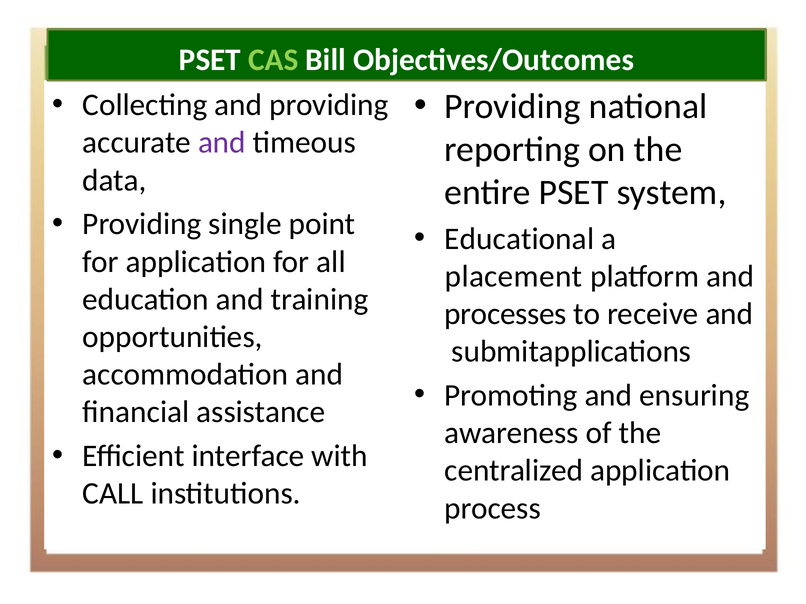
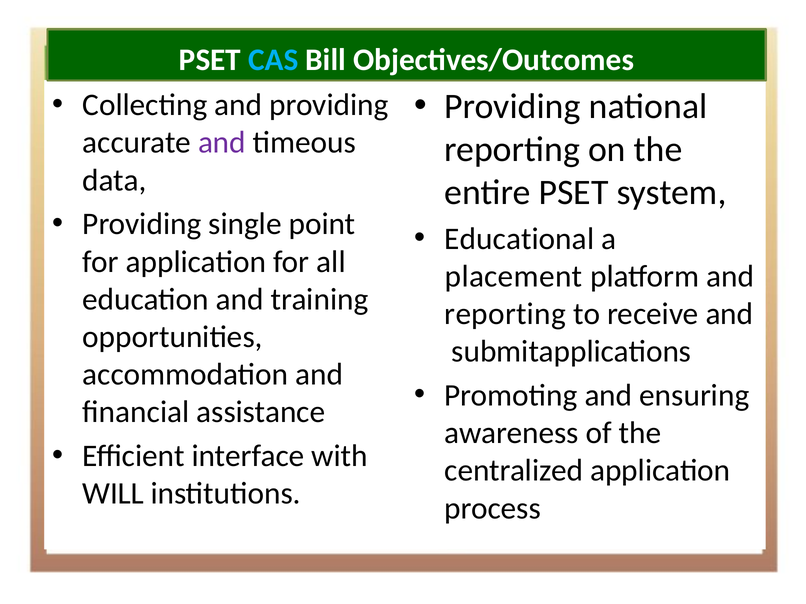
CAS colour: light green -> light blue
processes at (505, 314): processes -> reporting
CALL: CALL -> WILL
